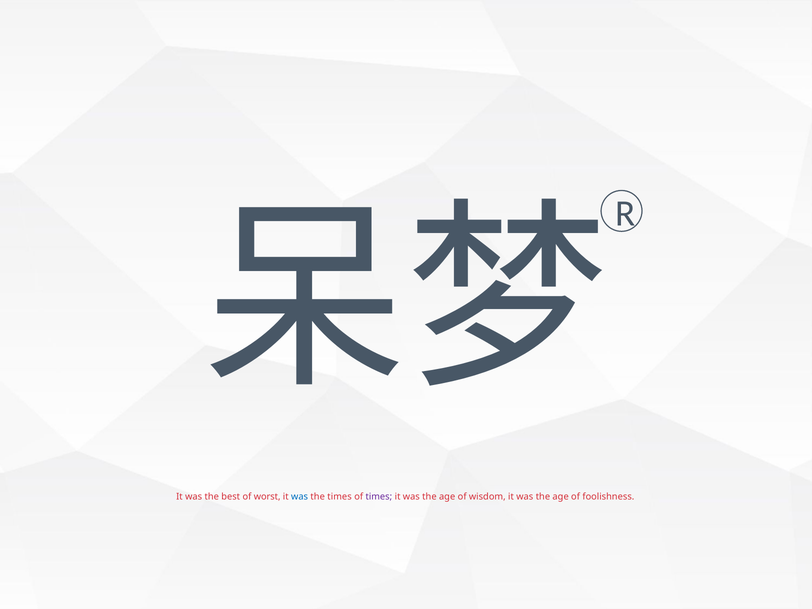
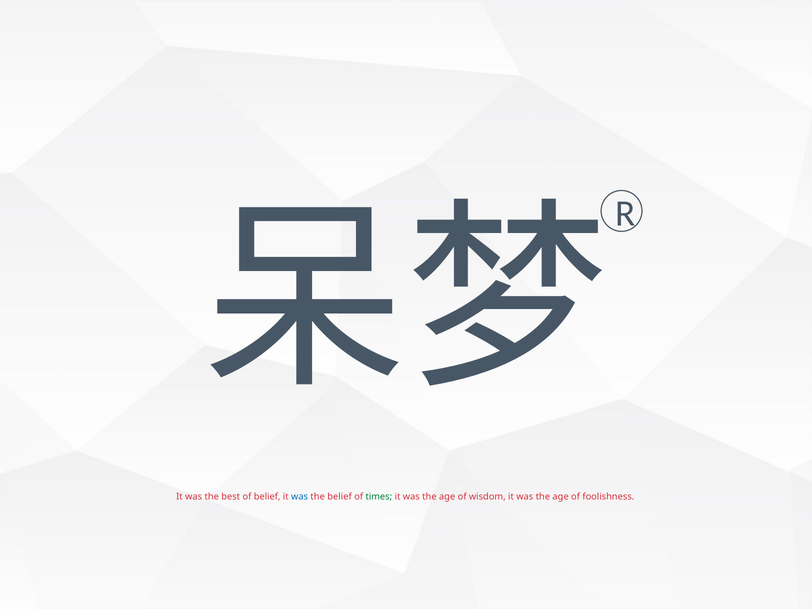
of worst: worst -> belief
the times: times -> belief
times at (379, 497) colour: purple -> green
